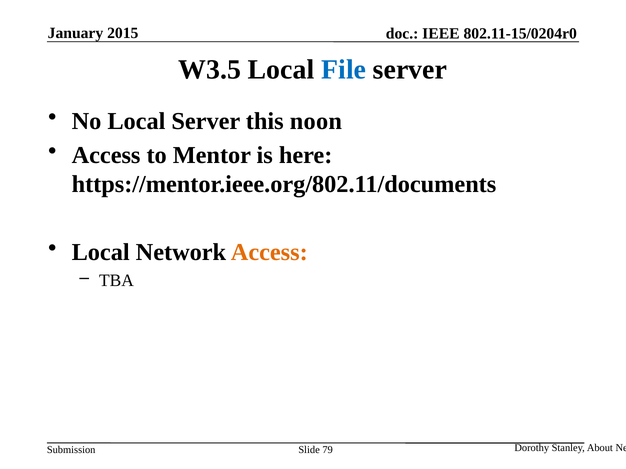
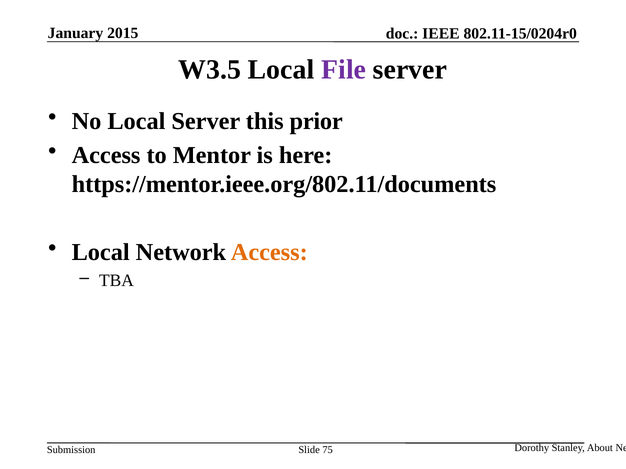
File colour: blue -> purple
noon: noon -> prior
79: 79 -> 75
